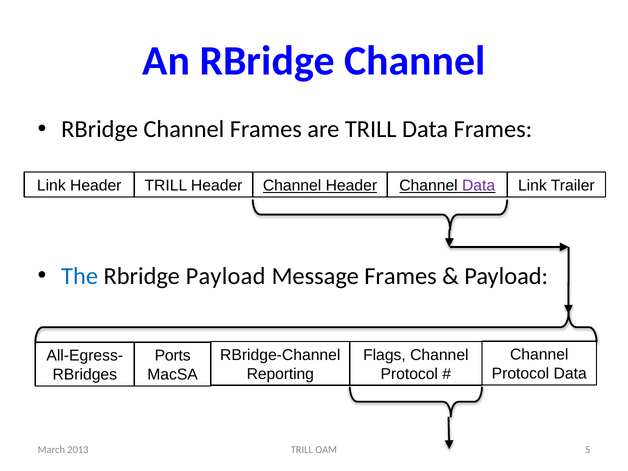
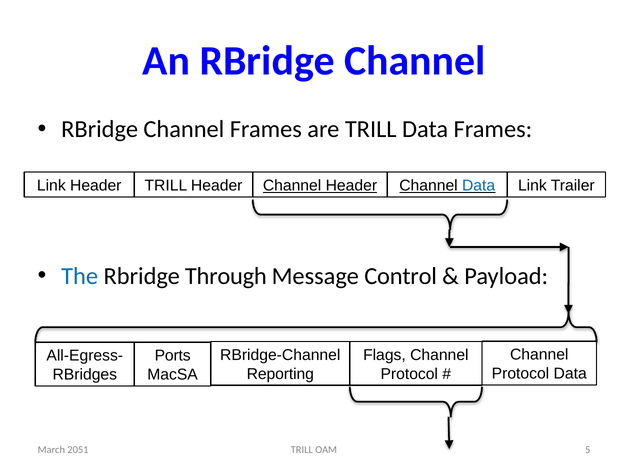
Data at (479, 186) colour: purple -> blue
Rbridge Payload: Payload -> Through
Message Frames: Frames -> Control
2013: 2013 -> 2051
